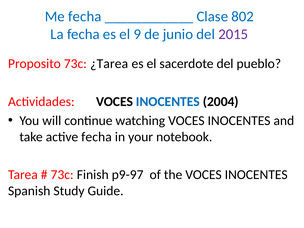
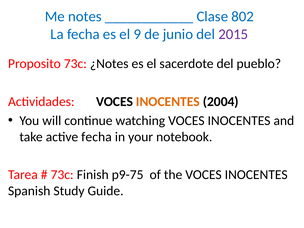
Me fecha: fecha -> notes
¿Tarea: ¿Tarea -> ¿Notes
INOCENTES at (168, 102) colour: blue -> orange
p9-97: p9-97 -> p9-75
